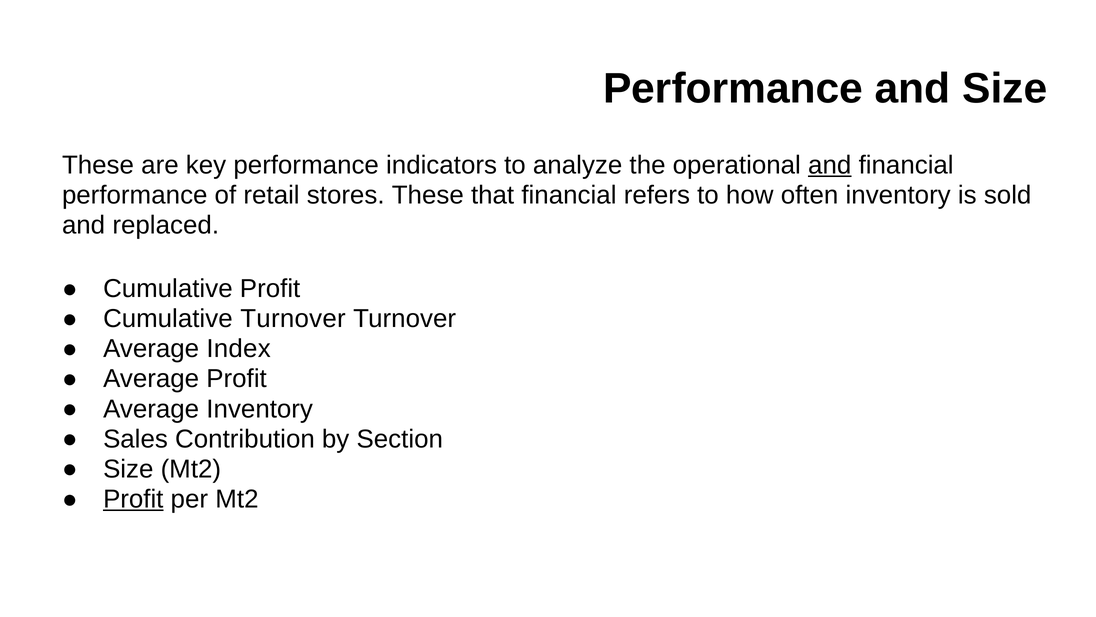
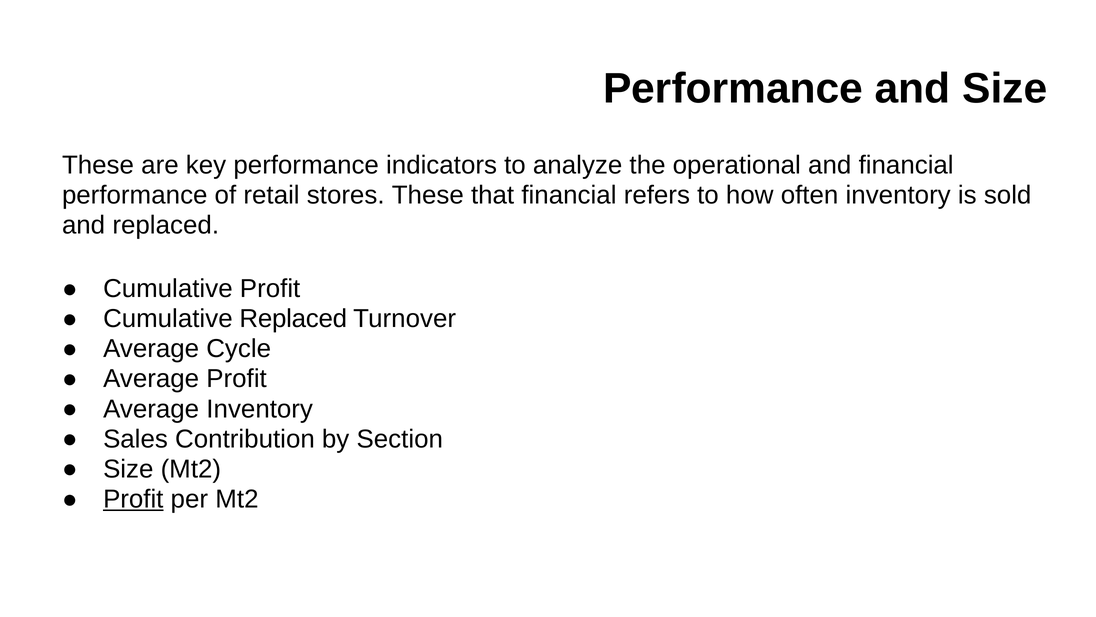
and at (830, 165) underline: present -> none
Cumulative Turnover: Turnover -> Replaced
Index: Index -> Cycle
